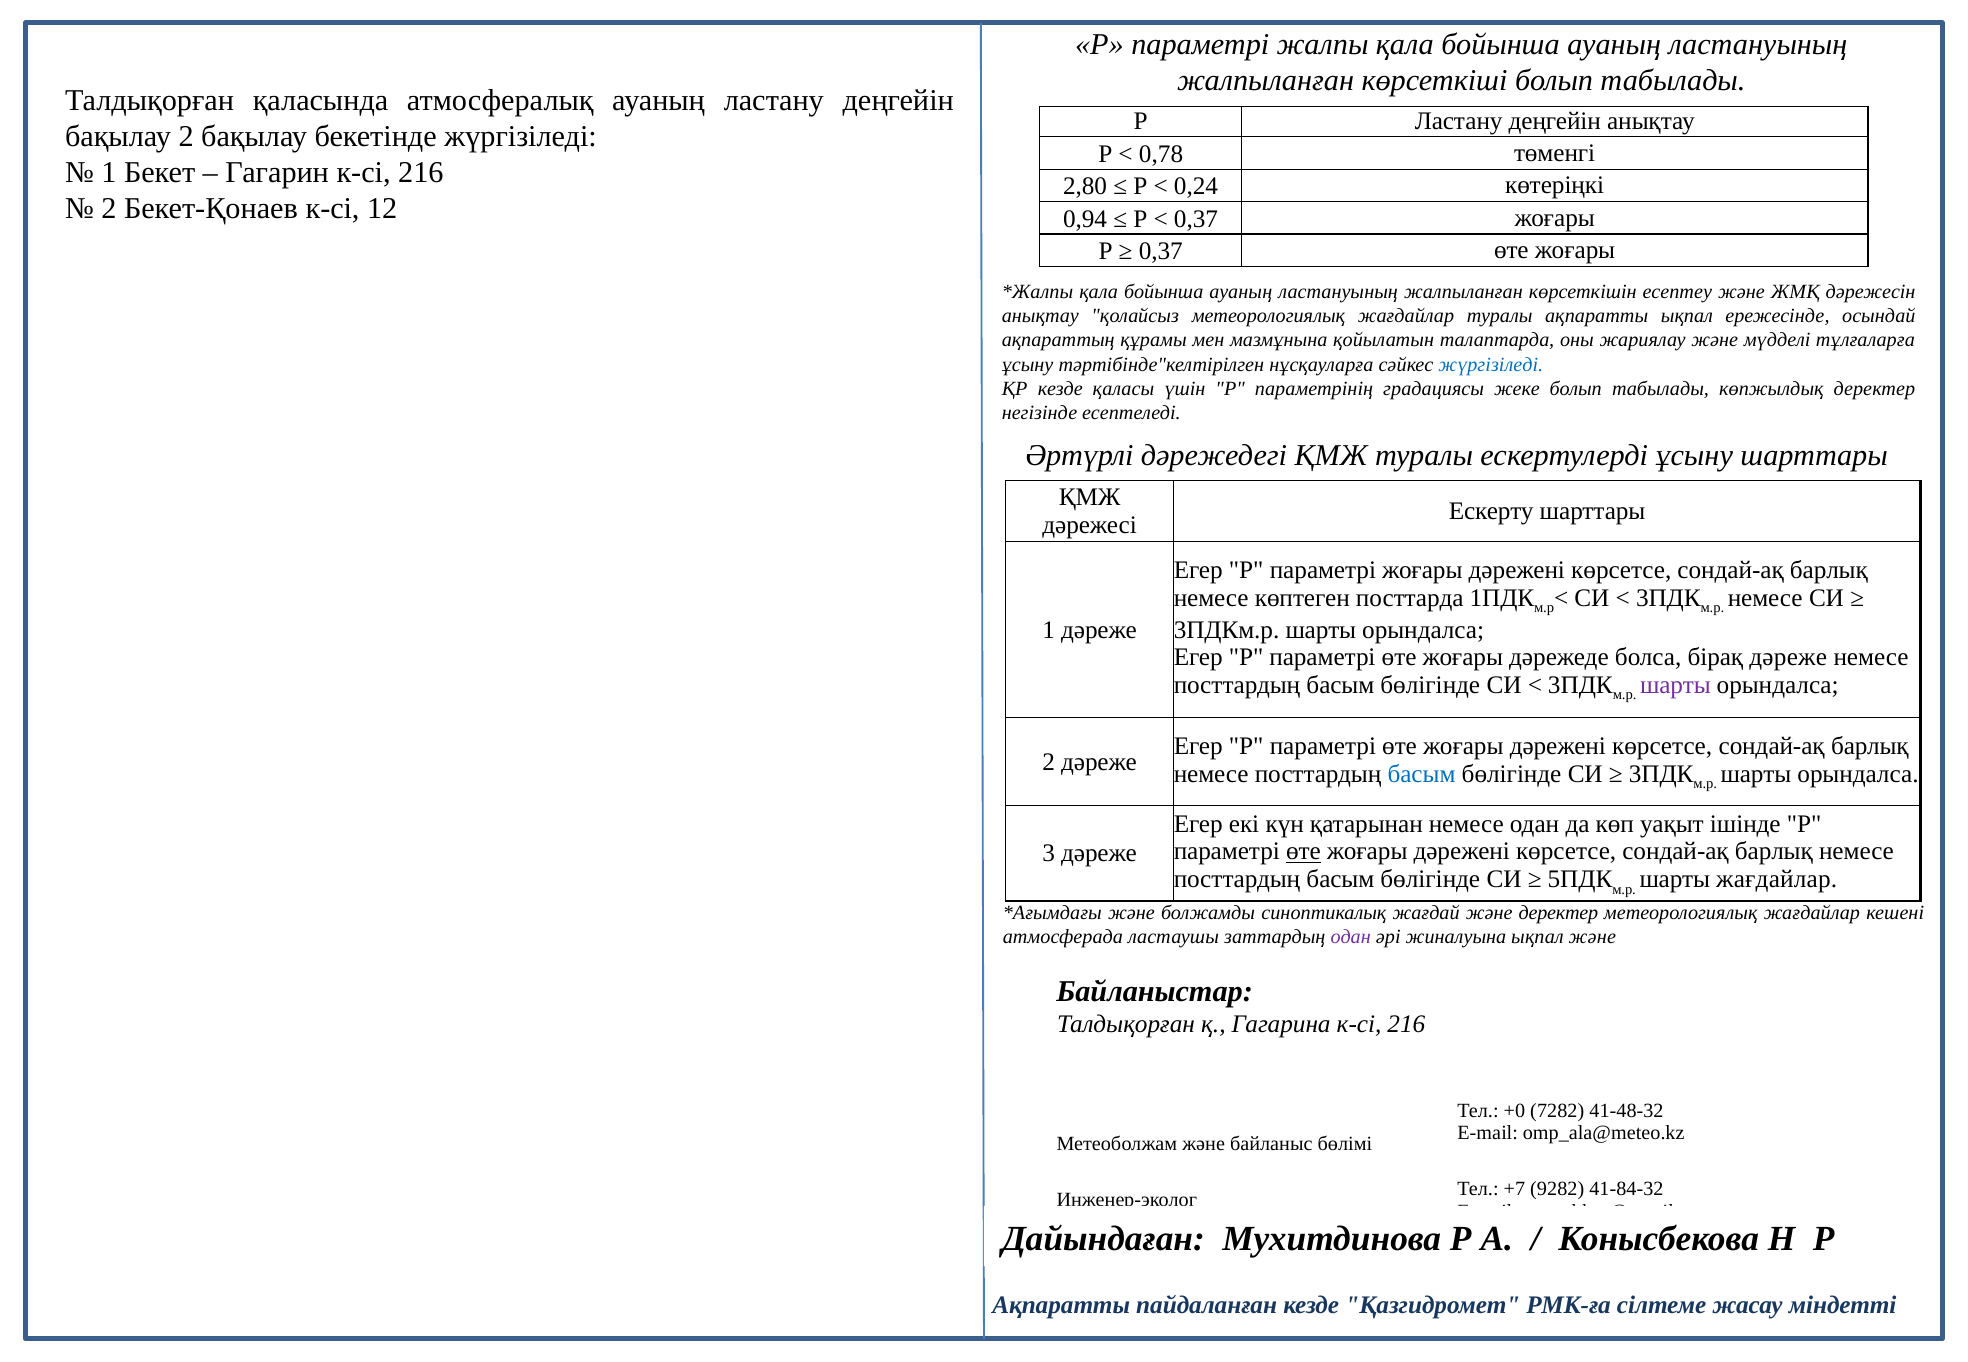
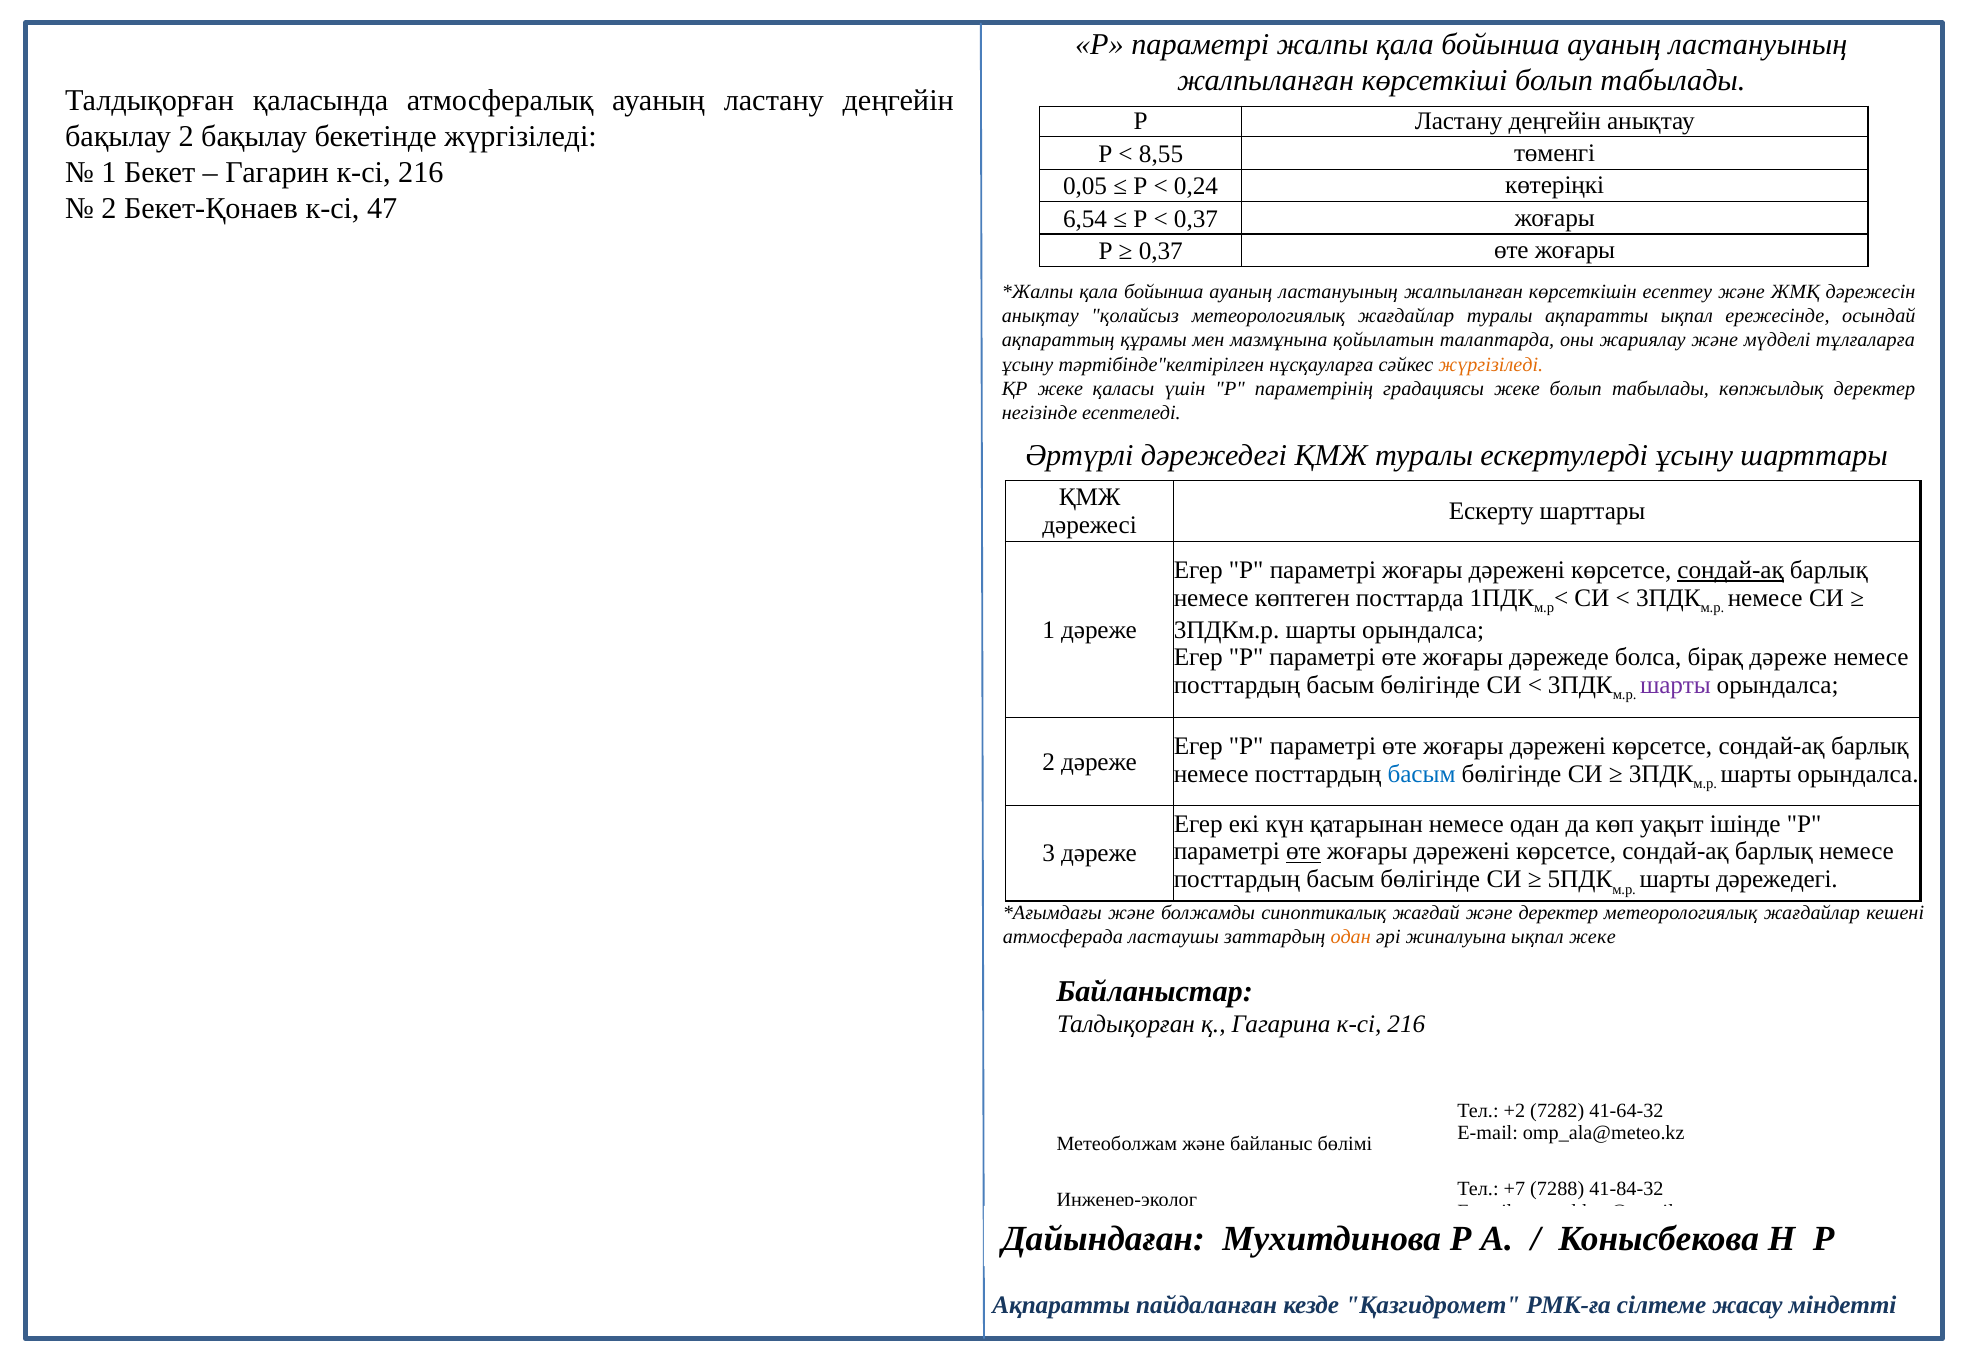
0,78: 0,78 -> 8,55
2,80: 2,80 -> 0,05
12: 12 -> 47
0,94: 0,94 -> 6,54
жүргізіледі at (1491, 365) colour: blue -> orange
ҚР кезде: кезде -> жеке
сондай-ақ at (1731, 570) underline: none -> present
шарты жағдайлар: жағдайлар -> дәрежедегі
одан at (1351, 937) colour: purple -> orange
ықпал және: және -> жеке
+0: +0 -> +2
41-48-32: 41-48-32 -> 41-64-32
9282: 9282 -> 7288
